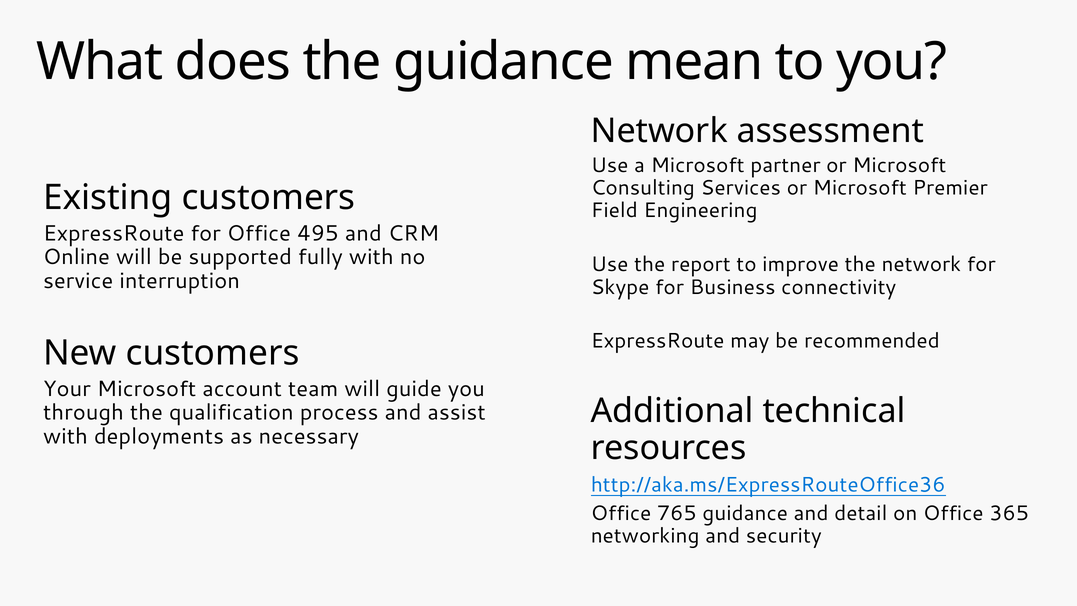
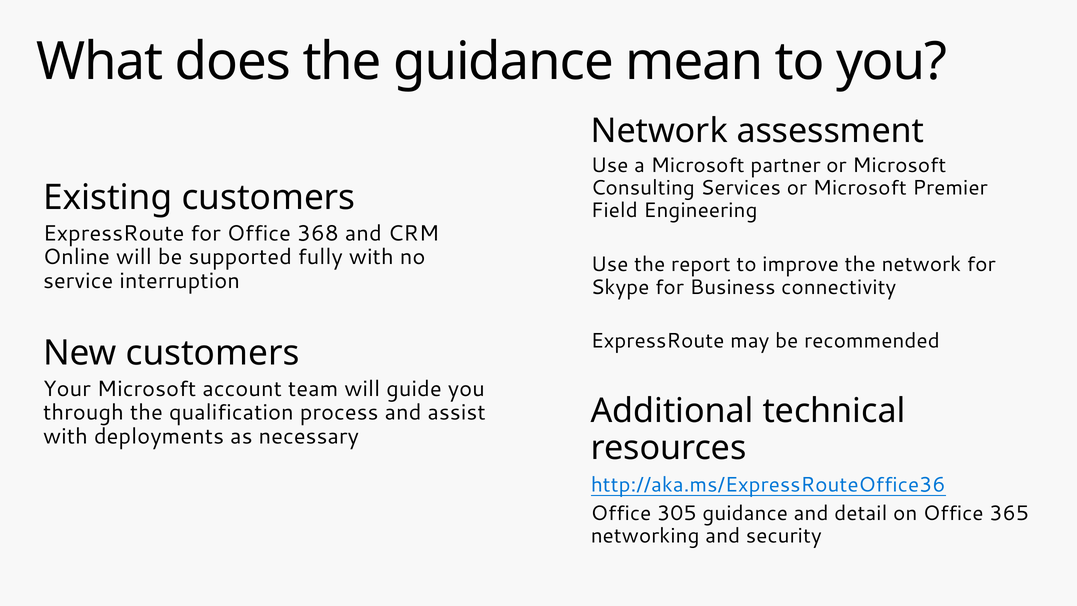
495: 495 -> 368
765: 765 -> 305
